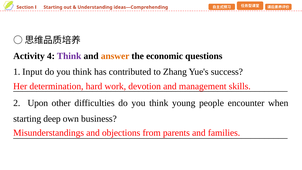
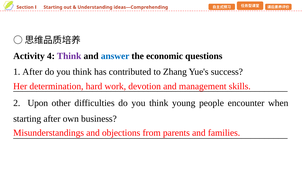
answer colour: orange -> blue
1 Input: Input -> After
starting deep: deep -> after
